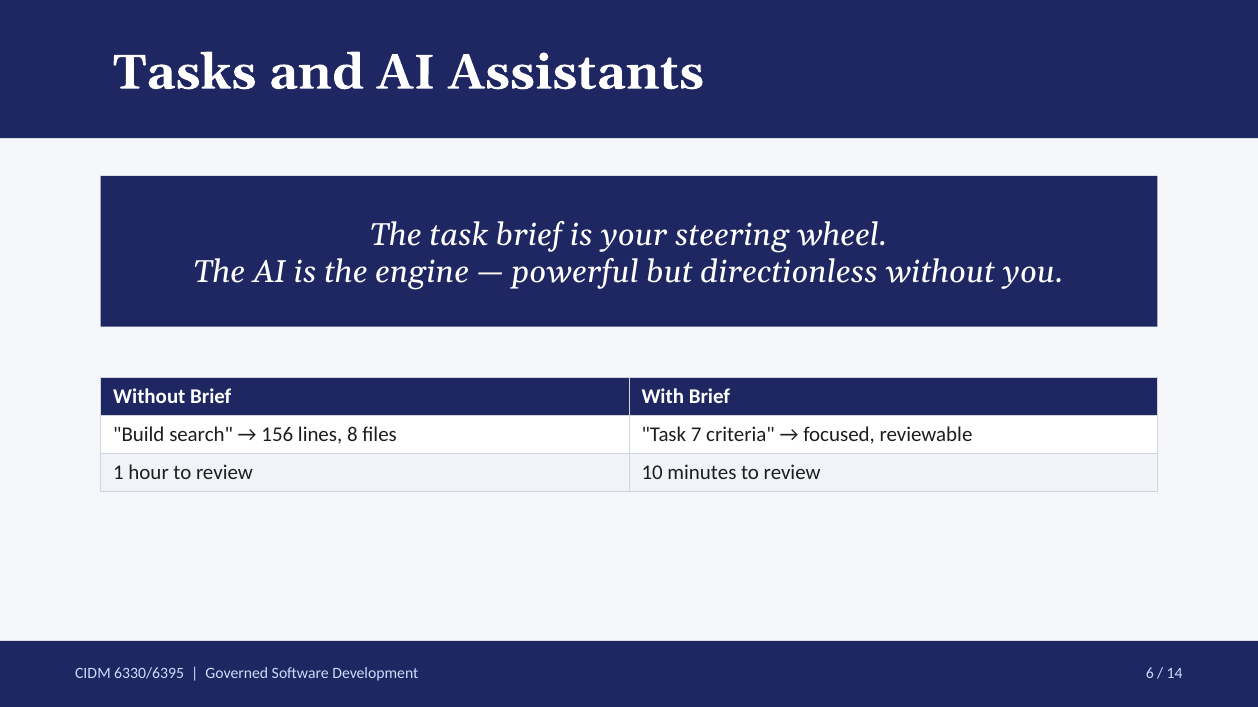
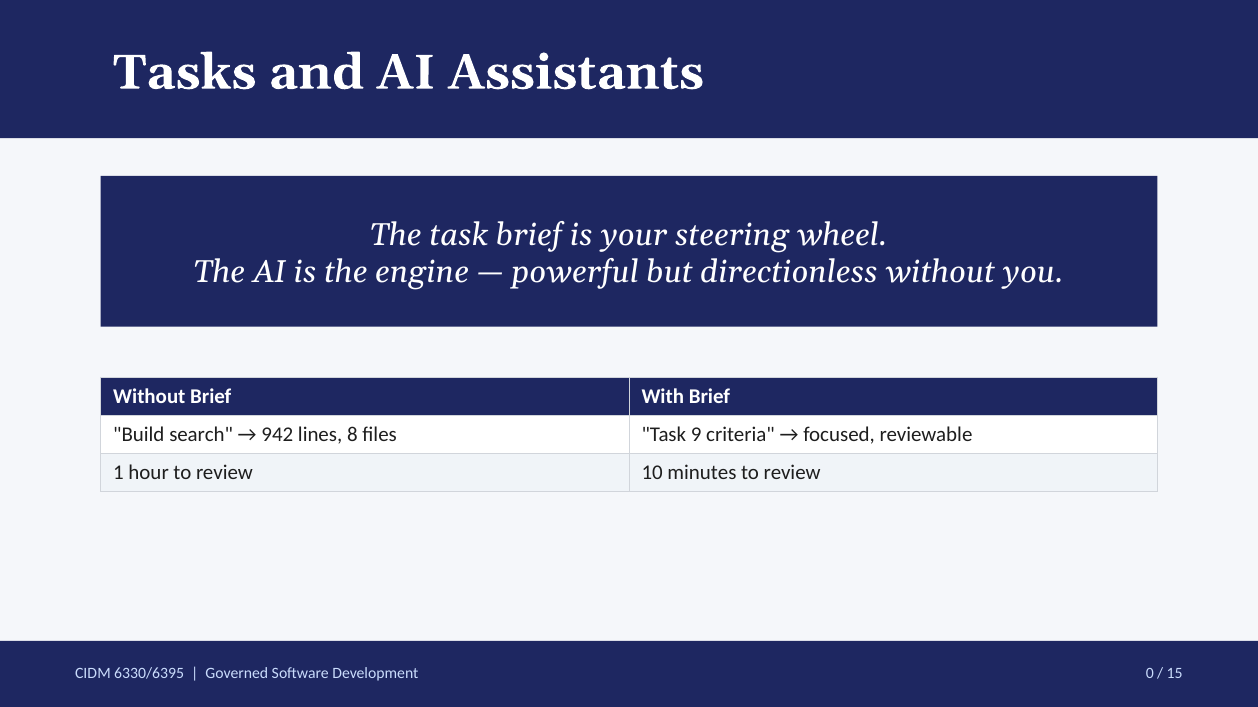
156: 156 -> 942
7: 7 -> 9
6: 6 -> 0
14: 14 -> 15
